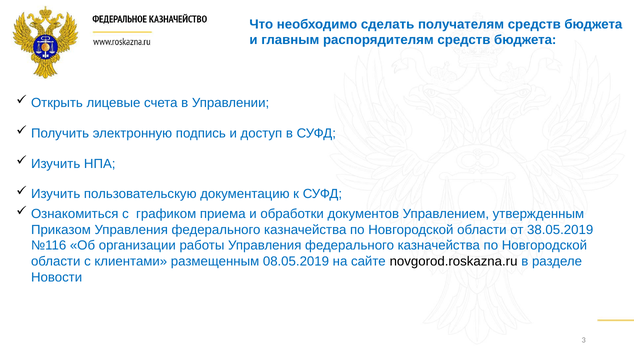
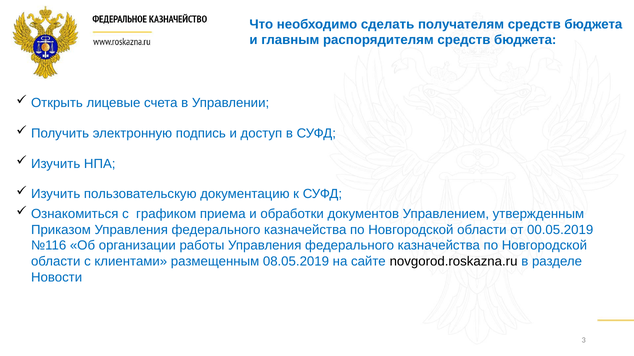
38.05.2019: 38.05.2019 -> 00.05.2019
